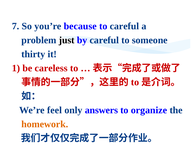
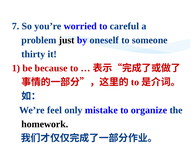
because: because -> worried
by careful: careful -> oneself
careless: careless -> because
answers: answers -> mistake
homework colour: orange -> black
